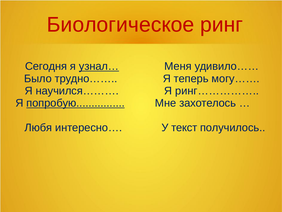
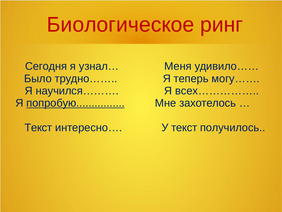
узнал… underline: present -> none
ринг……………: ринг…………… -> всех……………
Любя at (38, 127): Любя -> Текст
